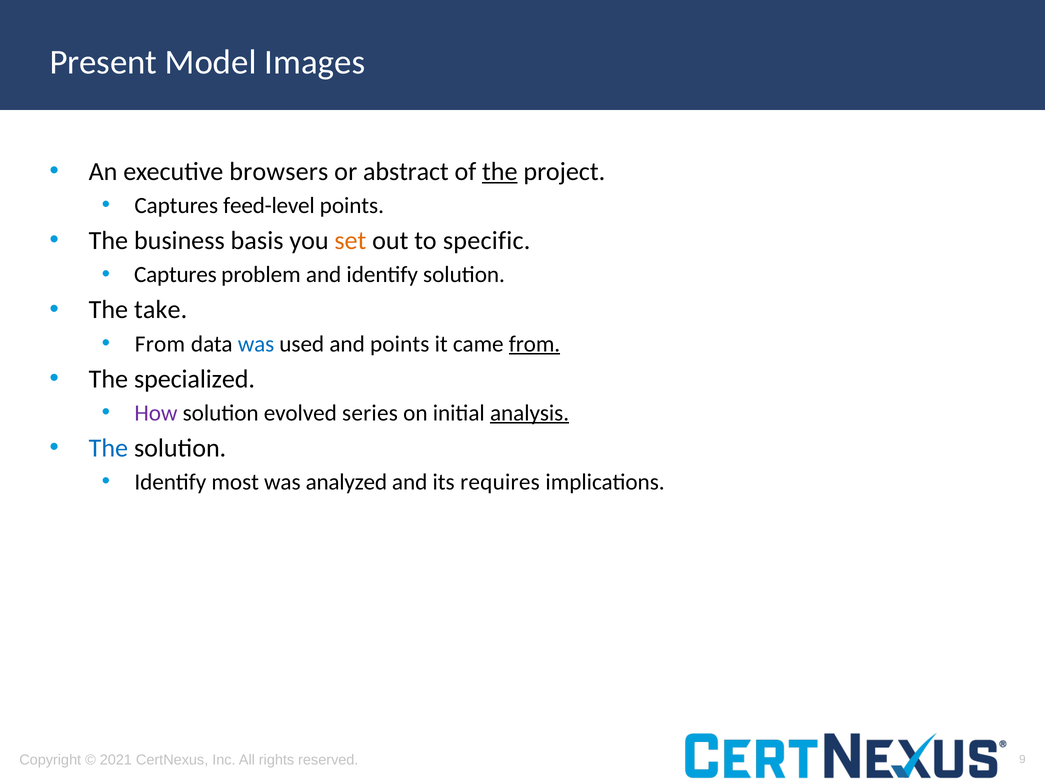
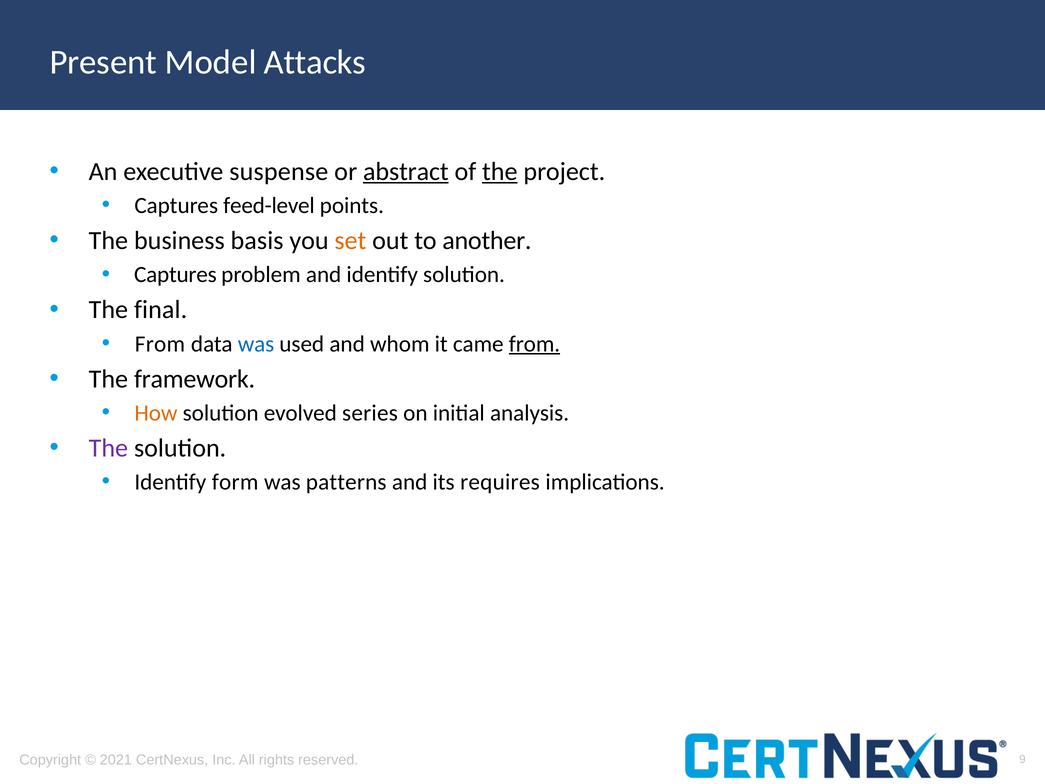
Images: Images -> Attacks
browsers: browsers -> suspense
abstract underline: none -> present
specific: specific -> another
take: take -> final
and points: points -> whom
specialized: specialized -> framework
How colour: purple -> orange
analysis underline: present -> none
The at (108, 448) colour: blue -> purple
most: most -> form
analyzed: analyzed -> patterns
